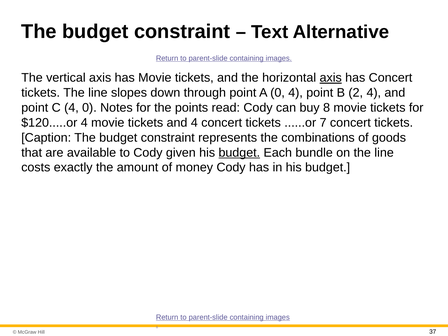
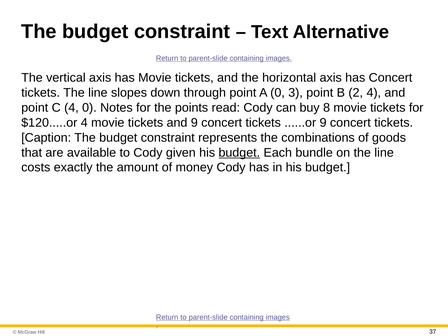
axis at (331, 78) underline: present -> none
0 4: 4 -> 3
and 4: 4 -> 9
......or 7: 7 -> 9
